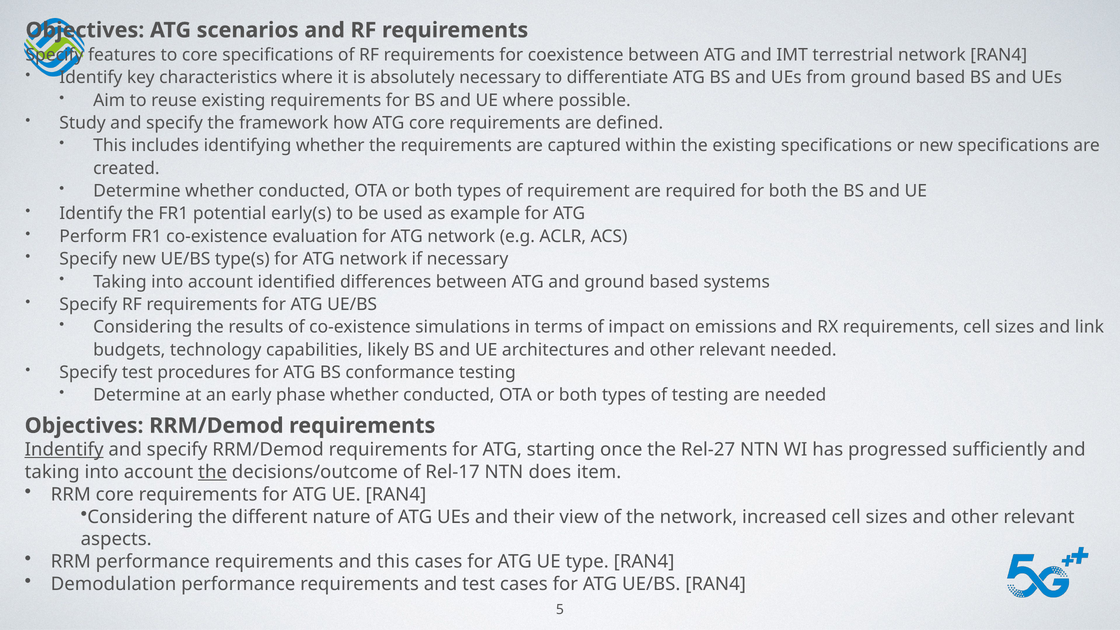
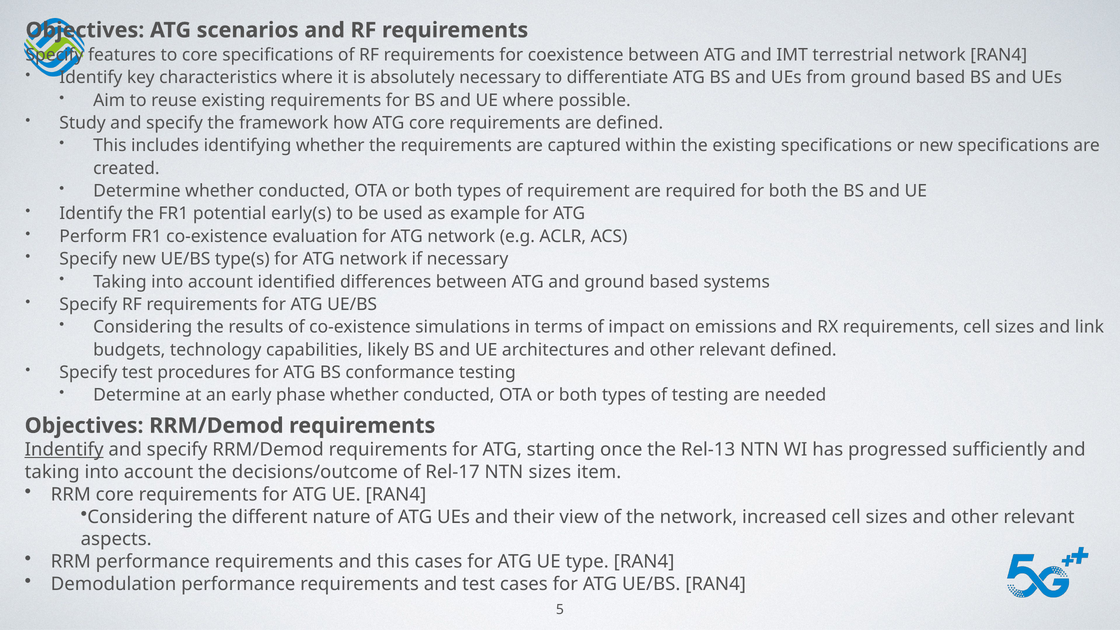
relevant needed: needed -> defined
Rel-27: Rel-27 -> Rel-13
the at (213, 472) underline: present -> none
NTN does: does -> sizes
